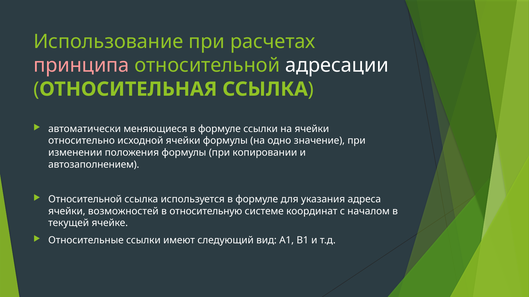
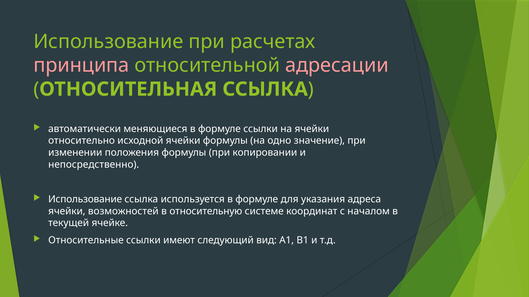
адресации colour: white -> pink
автозаполнением: автозаполнением -> непосредственно
Относительной at (85, 200): Относительной -> Использование
